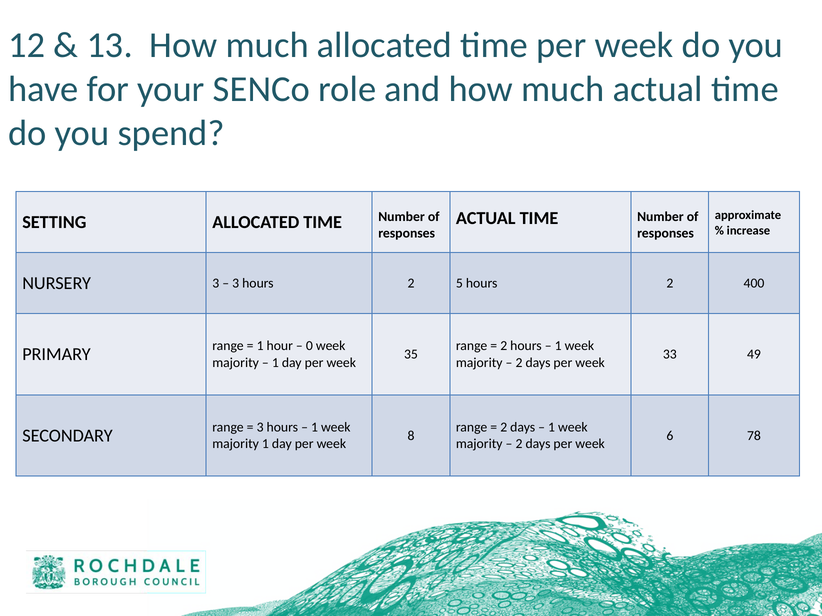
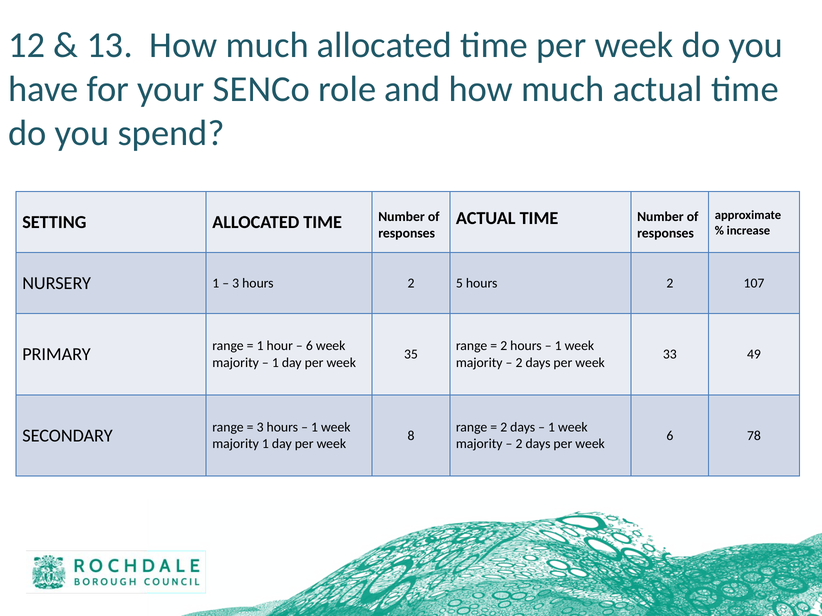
NURSERY 3: 3 -> 1
400: 400 -> 107
0 at (309, 346): 0 -> 6
